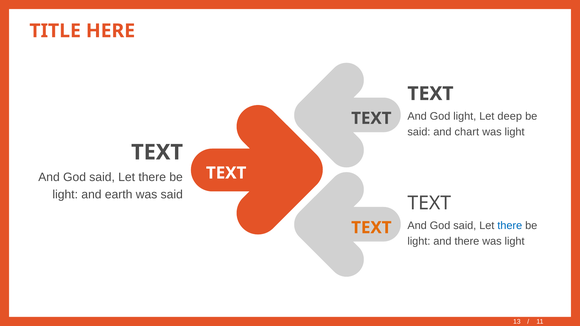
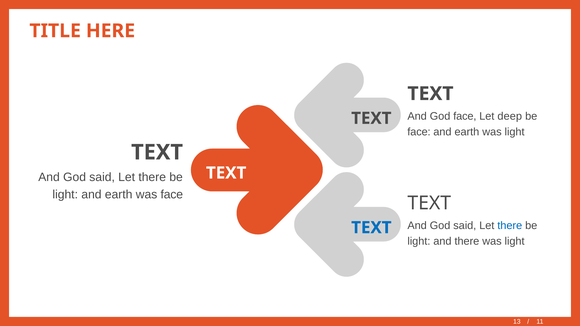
God light: light -> face
said at (419, 132): said -> face
chart at (467, 132): chart -> earth
was said: said -> face
TEXT at (371, 228) colour: orange -> blue
